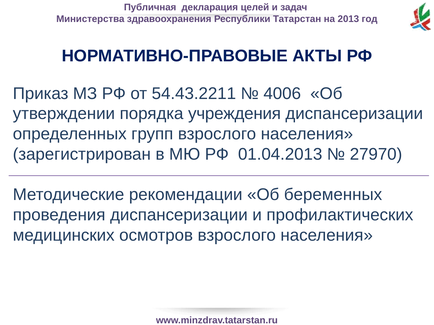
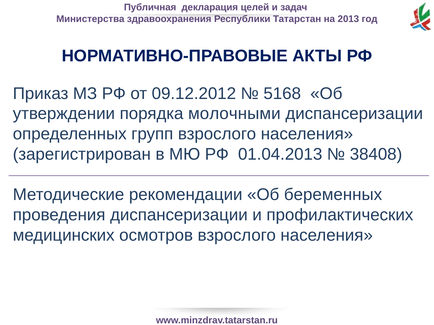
54.43.2211: 54.43.2211 -> 09.12.2012
4006: 4006 -> 5168
учреждения: учреждения -> молочными
27970: 27970 -> 38408
